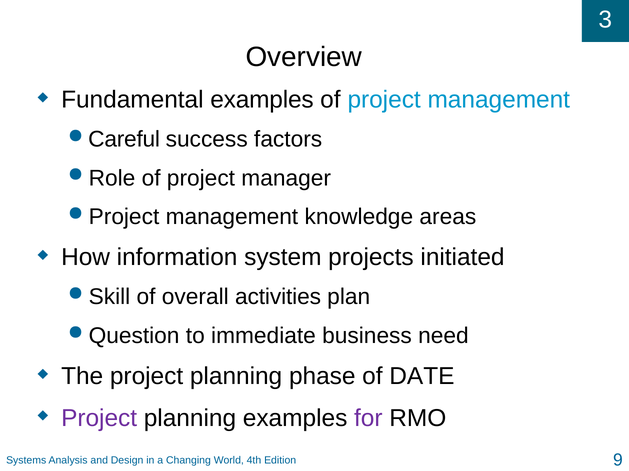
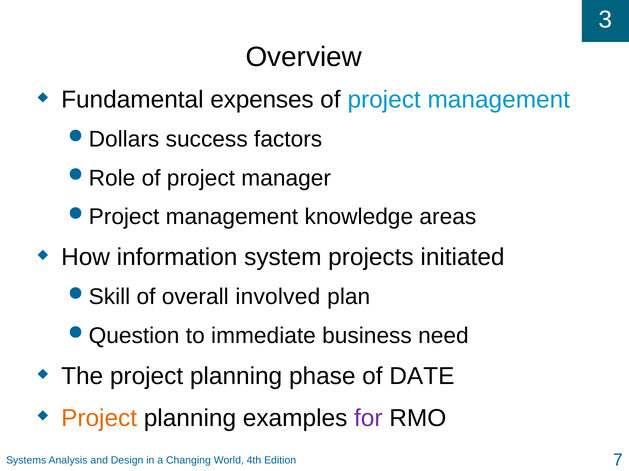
Fundamental examples: examples -> expenses
Careful: Careful -> Dollars
activities: activities -> involved
Project at (99, 419) colour: purple -> orange
9: 9 -> 7
